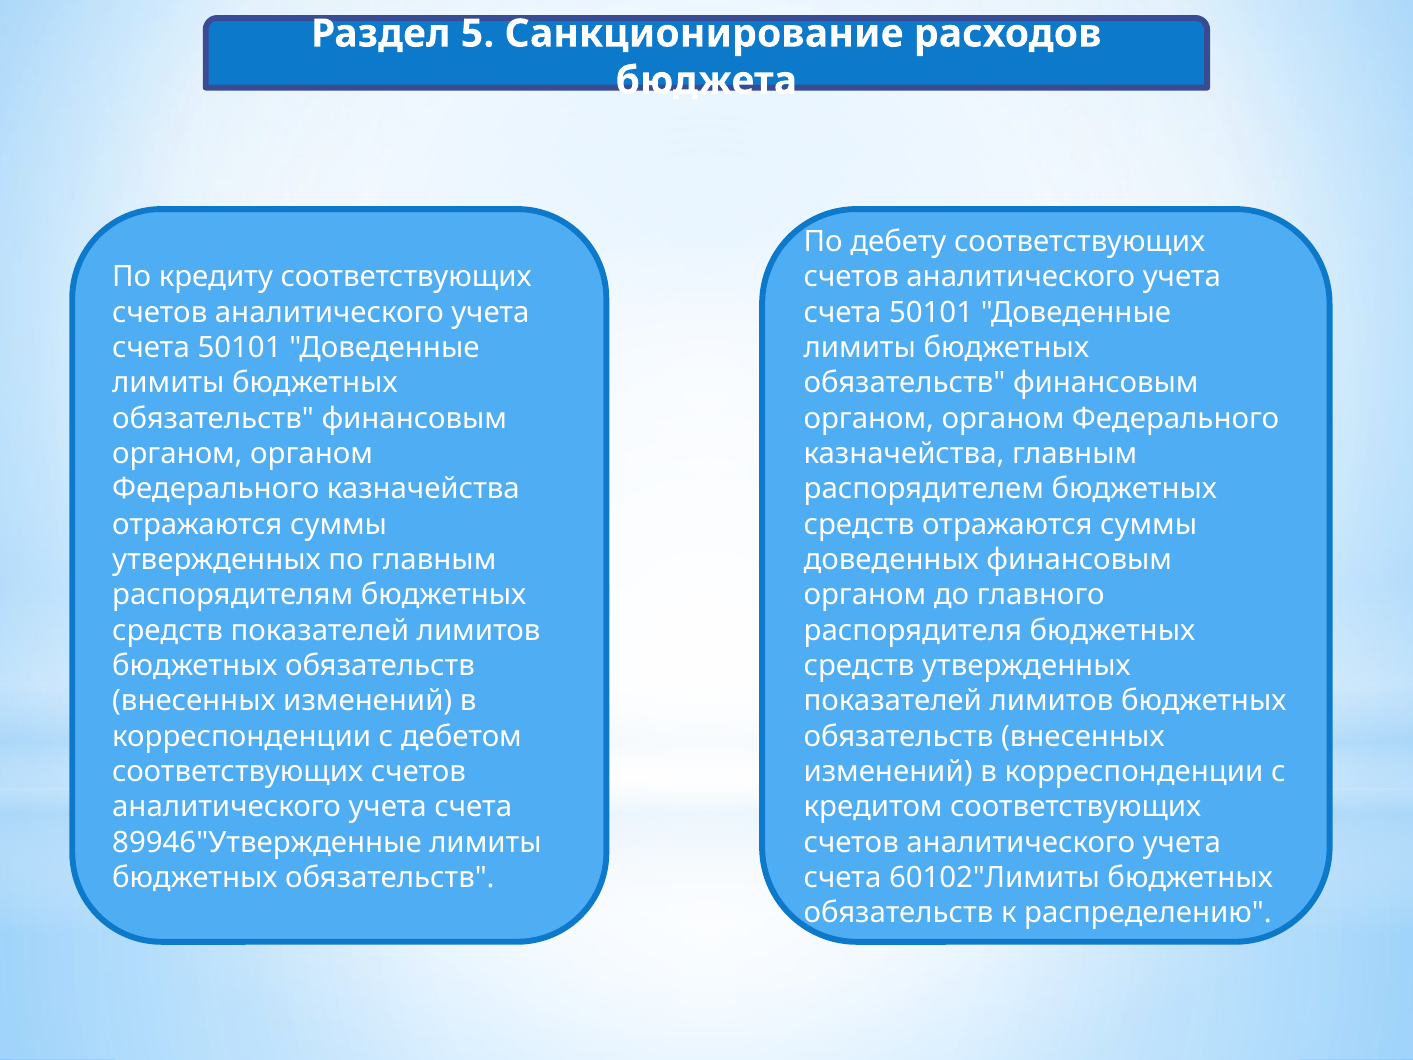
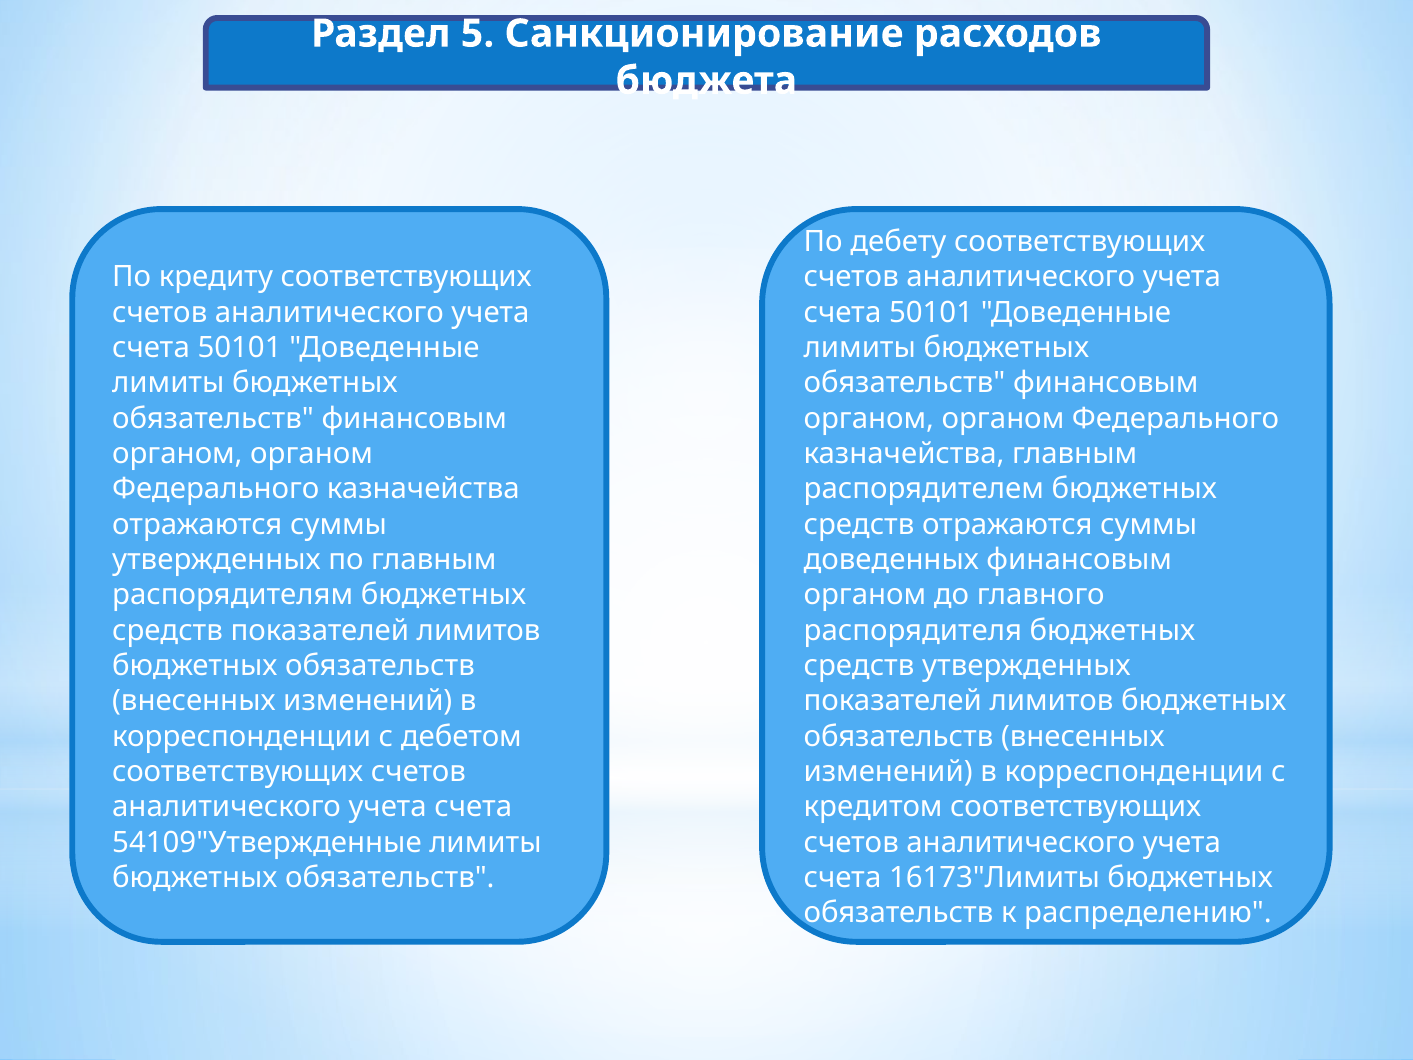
89946"Утвержденные: 89946"Утвержденные -> 54109"Утвержденные
60102"Лимиты: 60102"Лимиты -> 16173"Лимиты
